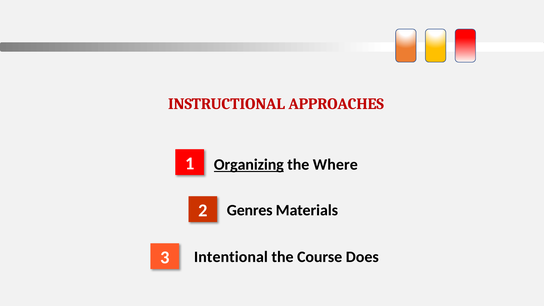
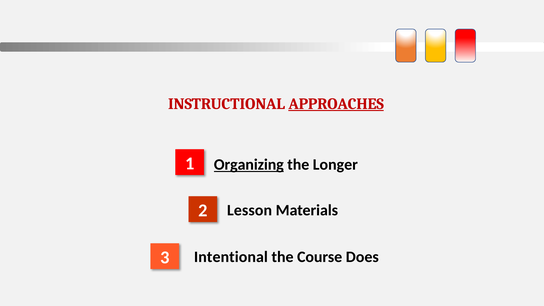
APPROACHES underline: none -> present
Where: Where -> Longer
Genres: Genres -> Lesson
